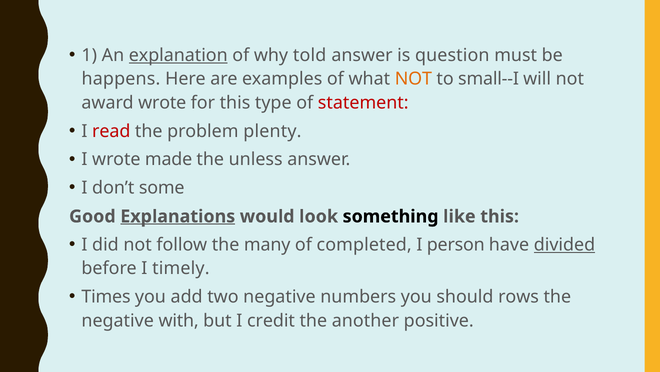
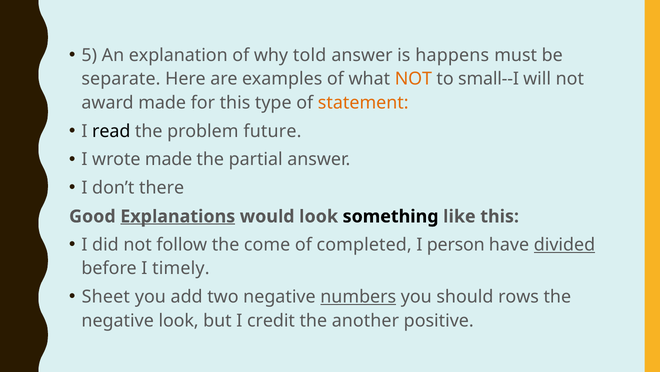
1: 1 -> 5
explanation underline: present -> none
question: question -> happens
happens: happens -> separate
award wrote: wrote -> made
statement colour: red -> orange
read colour: red -> black
plenty: plenty -> future
unless: unless -> partial
some: some -> there
many: many -> come
Times: Times -> Sheet
numbers underline: none -> present
negative with: with -> look
